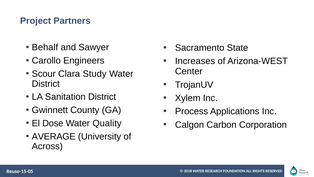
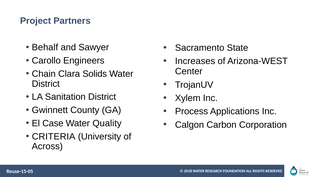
Scour: Scour -> Chain
Study: Study -> Solids
Dose: Dose -> Case
AVERAGE: AVERAGE -> CRITERIA
